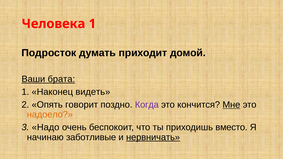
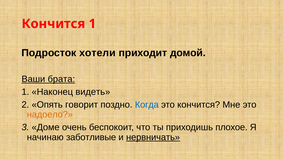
Человека at (53, 24): Человека -> Кончится
думать: думать -> хотели
Когда colour: purple -> blue
Мне underline: present -> none
Надо: Надо -> Доме
вместо: вместо -> плохое
